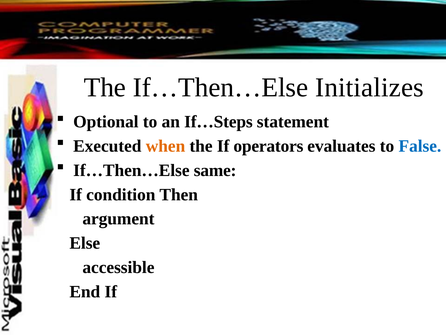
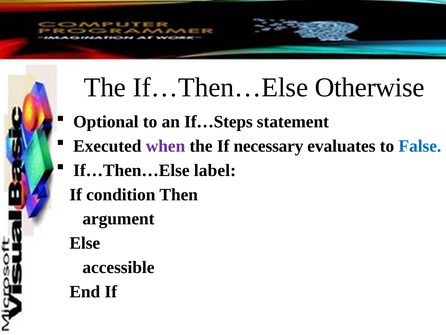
Initializes: Initializes -> Otherwise
when colour: orange -> purple
operators: operators -> necessary
same: same -> label
